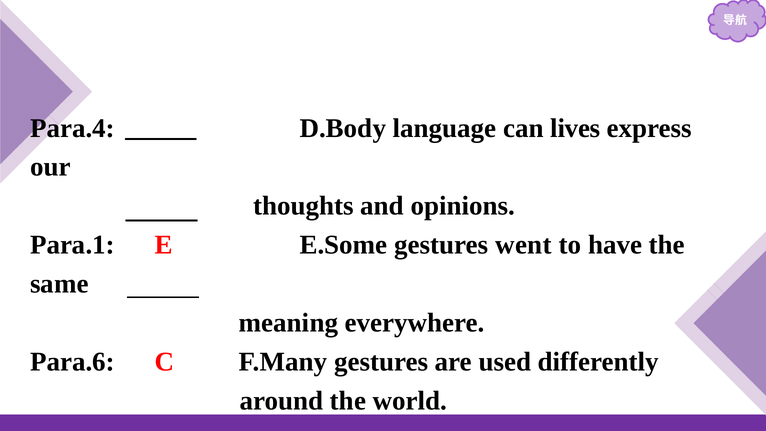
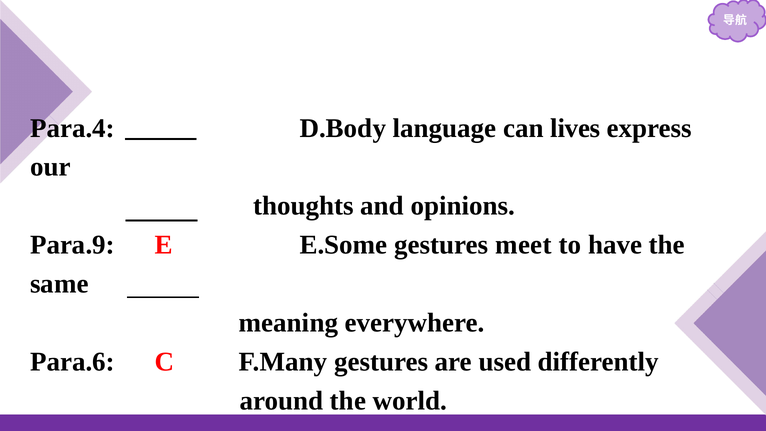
Para.1: Para.1 -> Para.9
went: went -> meet
